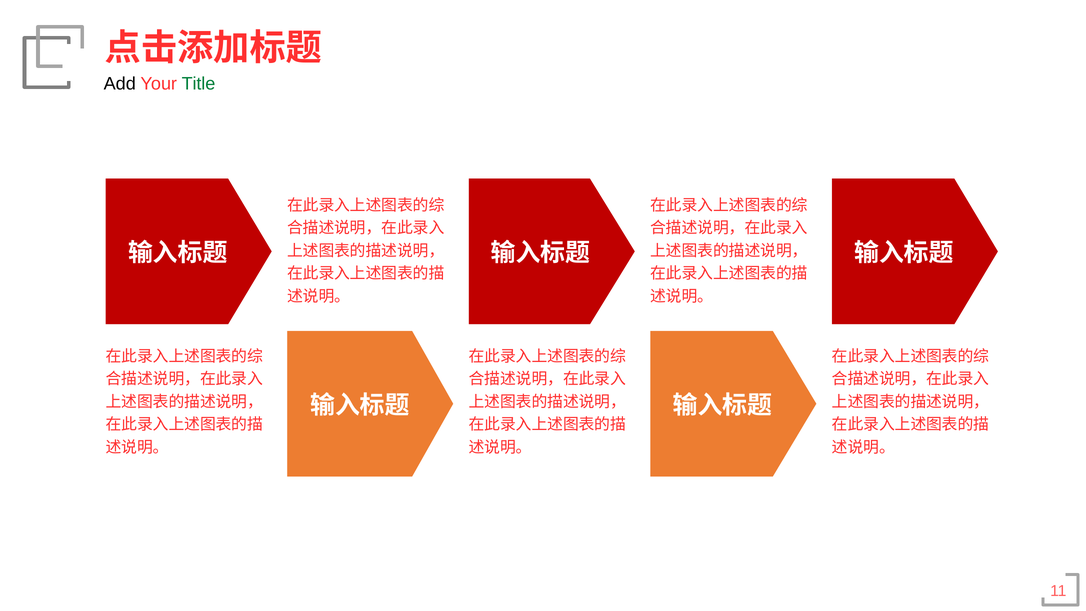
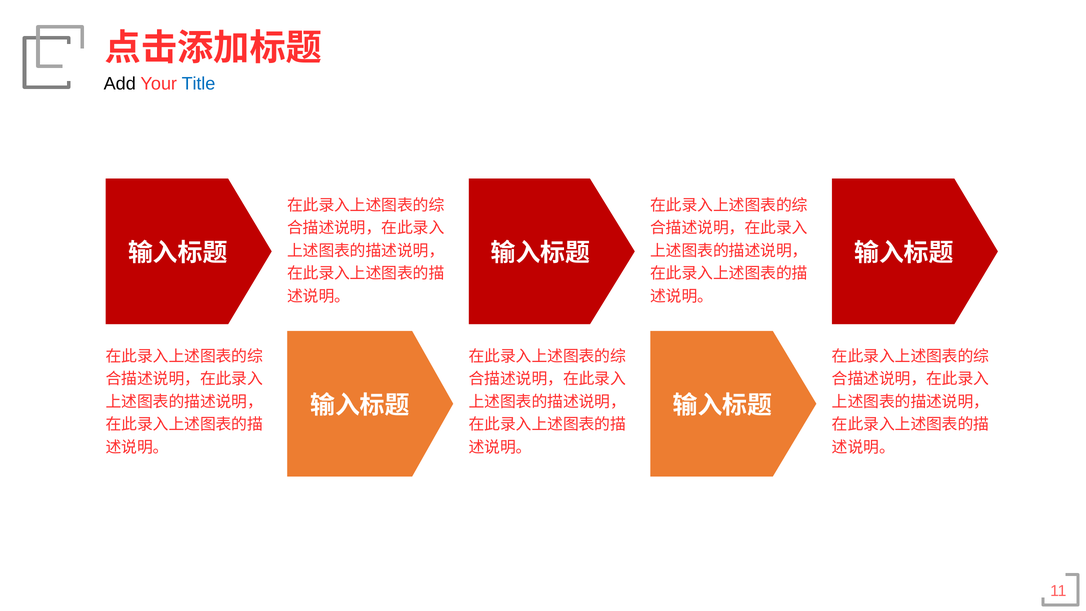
Title colour: green -> blue
